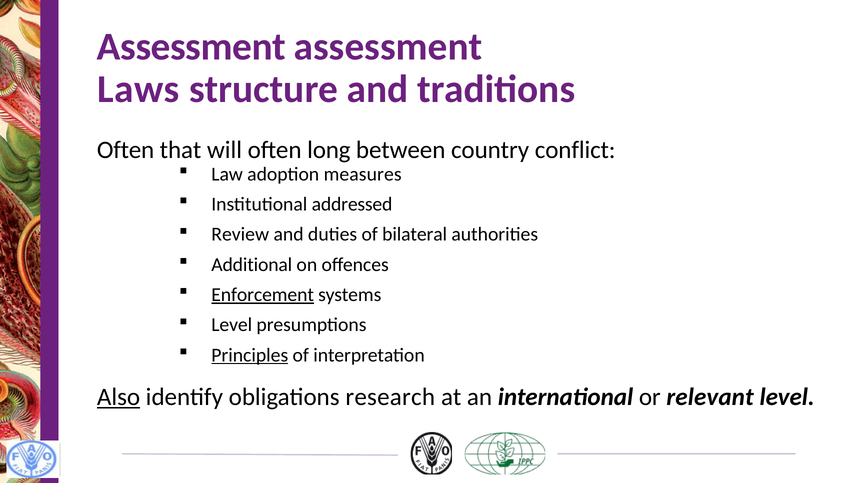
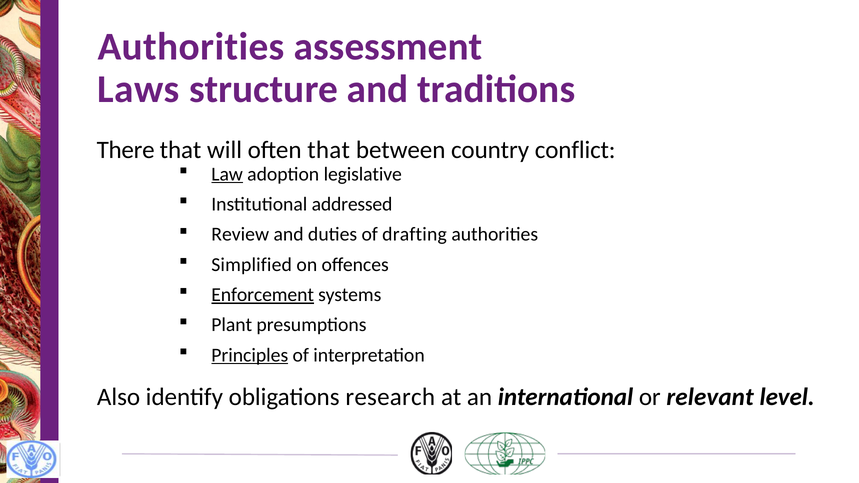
Assessment at (191, 47): Assessment -> Authorities
Often at (126, 150): Often -> There
often long: long -> that
Law underline: none -> present
measures: measures -> legislative
bilateral: bilateral -> drafting
Additional: Additional -> Simplified
Level at (232, 325): Level -> Plant
Also underline: present -> none
